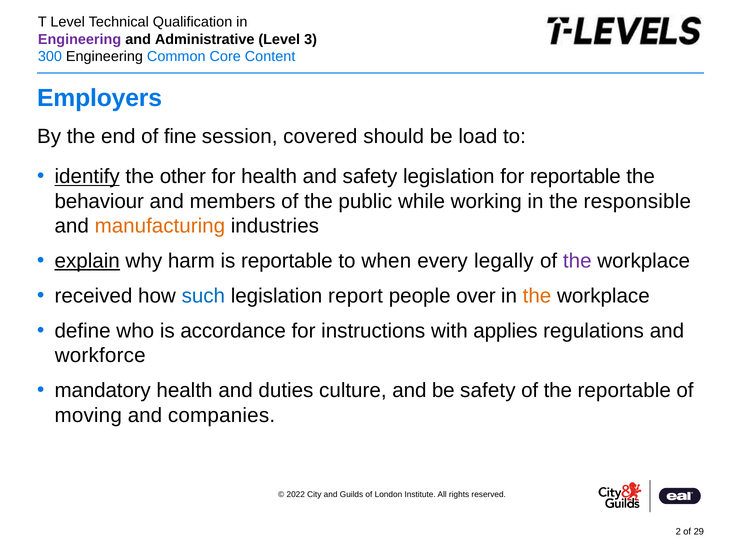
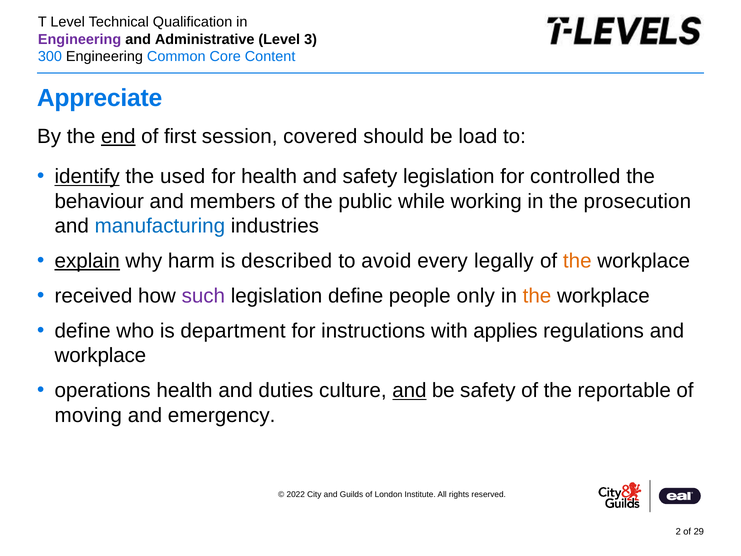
Employers: Employers -> Appreciate
end underline: none -> present
fine: fine -> first
other: other -> used
reportable at (575, 176): reportable -> controlled
responsible: responsible -> prosecution
manufacturing colour: orange -> blue
is reportable: reportable -> described
when: when -> avoid
the at (577, 261) colour: purple -> orange
such colour: blue -> purple
legislation report: report -> define
over: over -> only
accordance: accordance -> department
workforce at (100, 356): workforce -> workplace
mandatory: mandatory -> operations
and at (409, 391) underline: none -> present
companies: companies -> emergency
